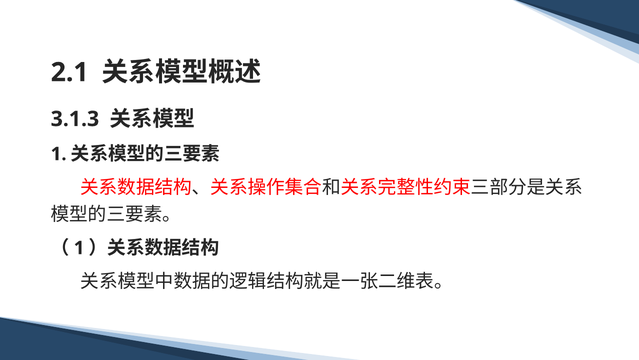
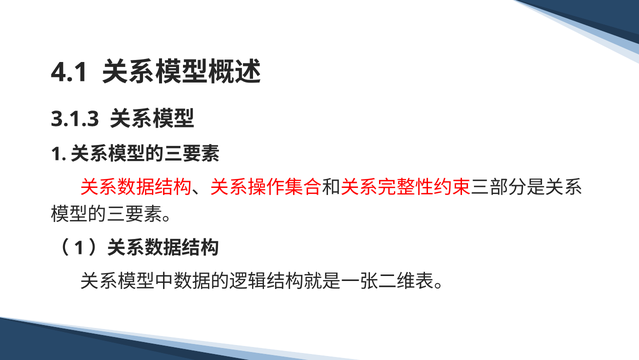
2.1: 2.1 -> 4.1
